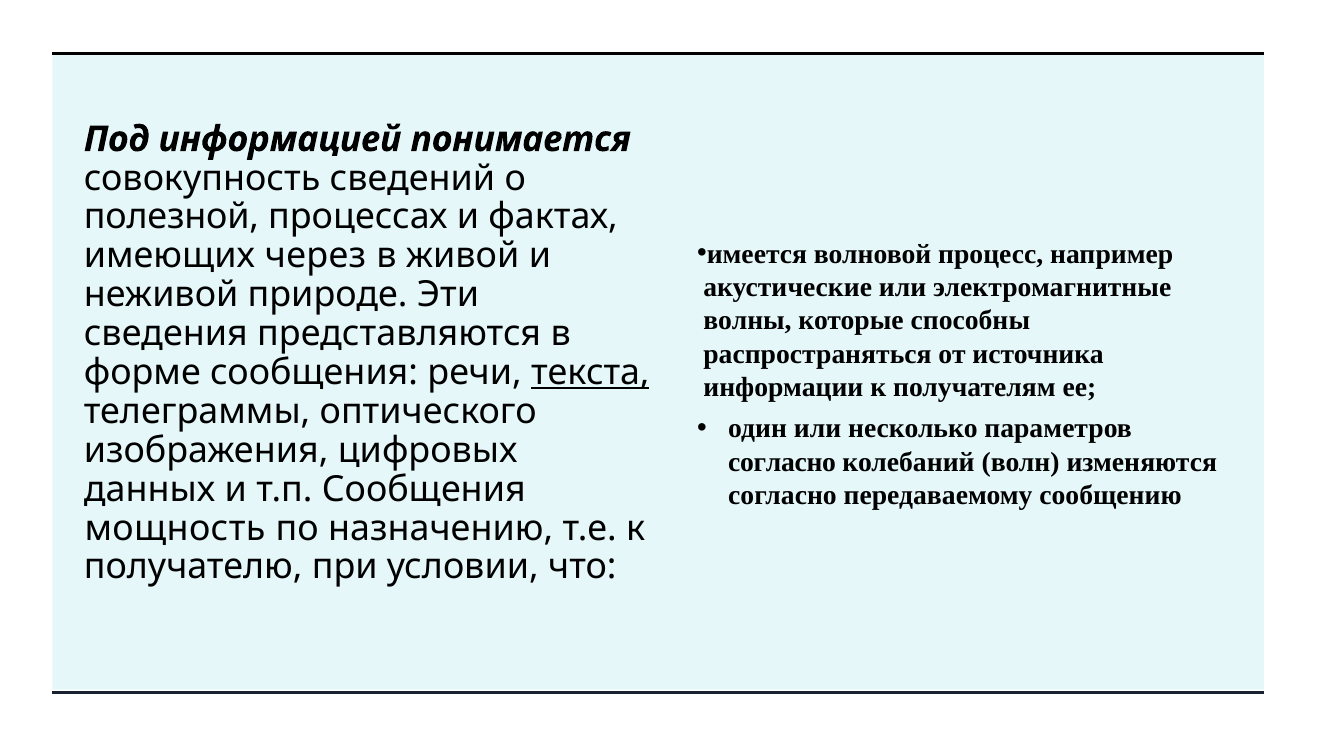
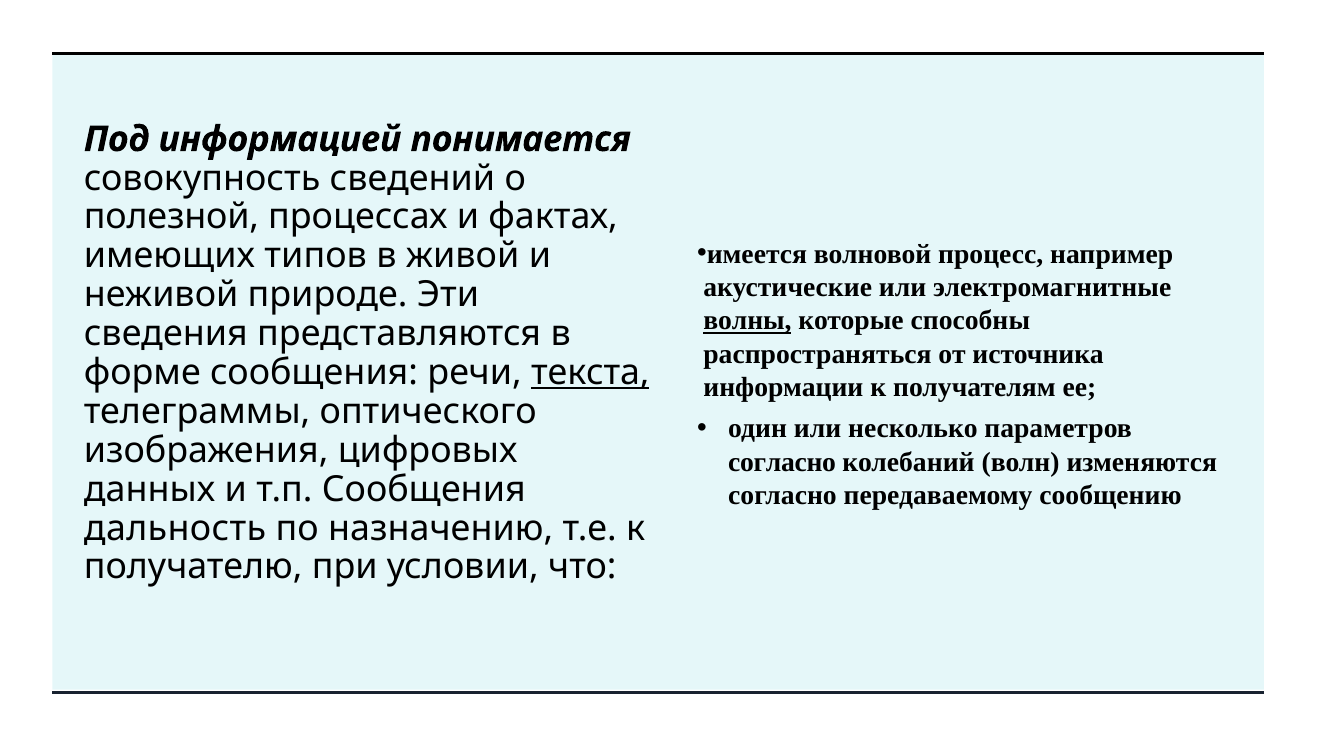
через: через -> типов
волны underline: none -> present
мощность: мощность -> дальность
